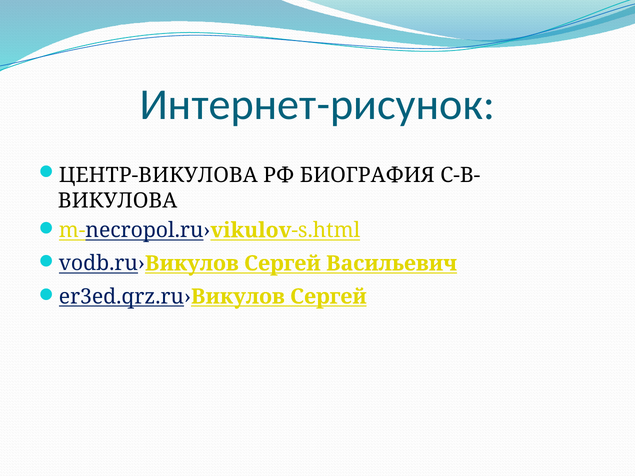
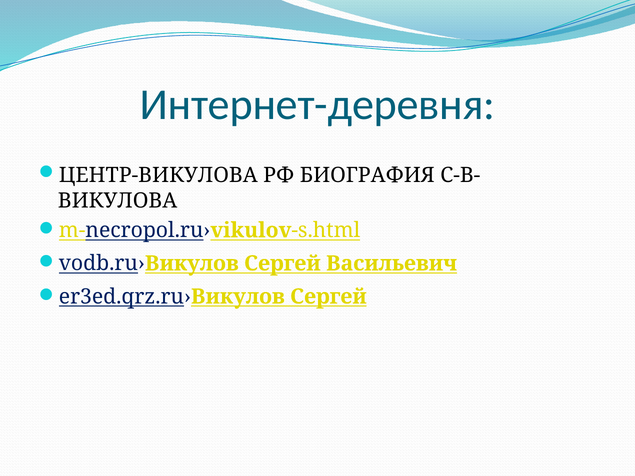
Интернет-рисунок: Интернет-рисунок -> Интернет-деревня
